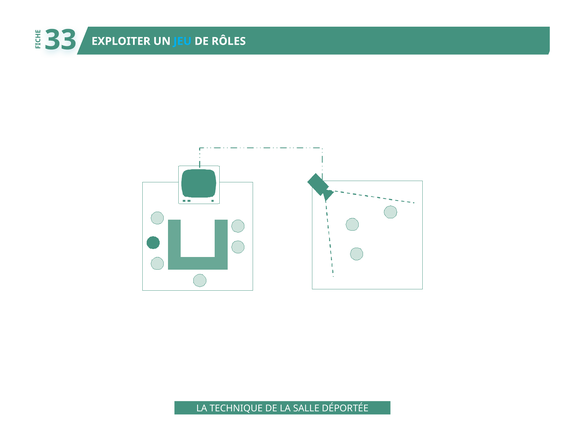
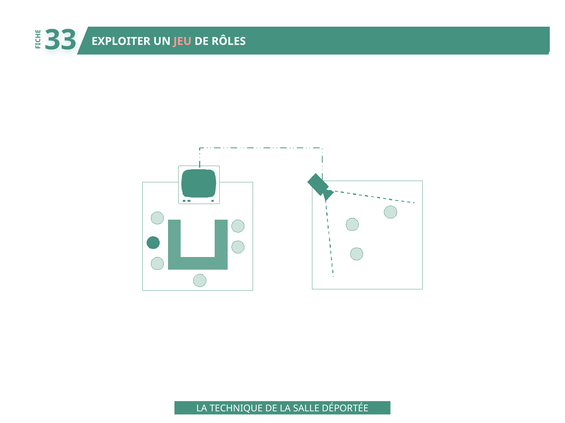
JEU colour: light blue -> pink
